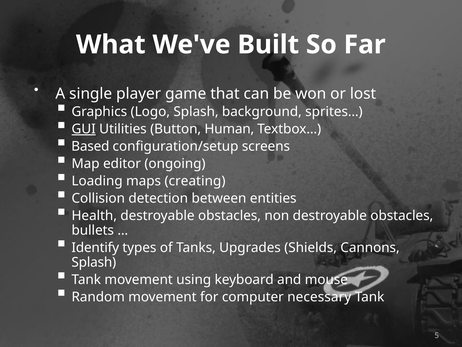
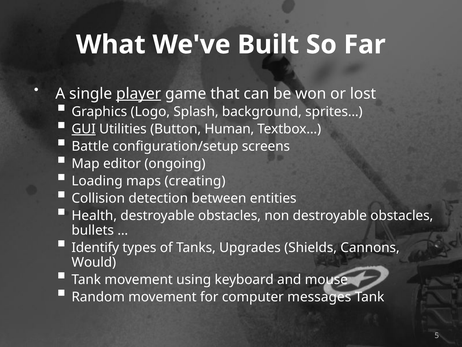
player underline: none -> present
Based: Based -> Battle
Splash at (94, 262): Splash -> Would
necessary: necessary -> messages
